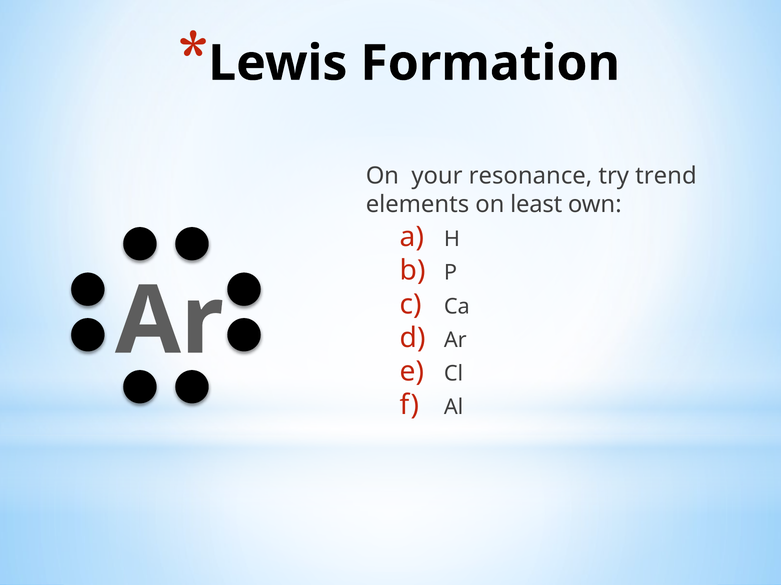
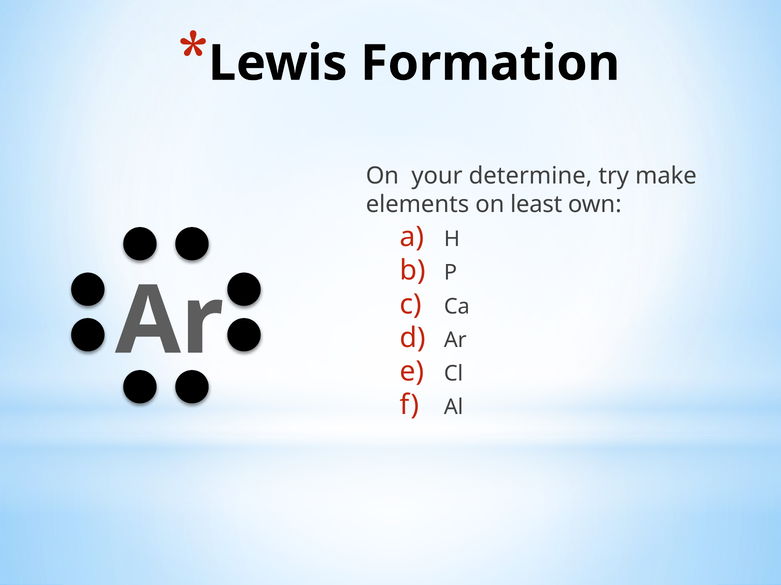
resonance: resonance -> determine
trend: trend -> make
